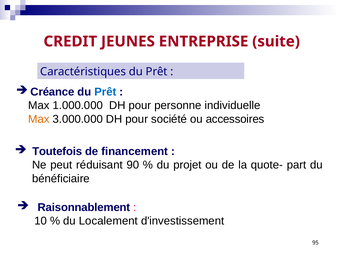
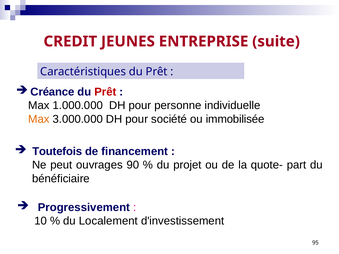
Prêt at (105, 92) colour: blue -> red
accessoires: accessoires -> immobilisée
réduisant: réduisant -> ouvrages
Raisonnablement: Raisonnablement -> Progressivement
